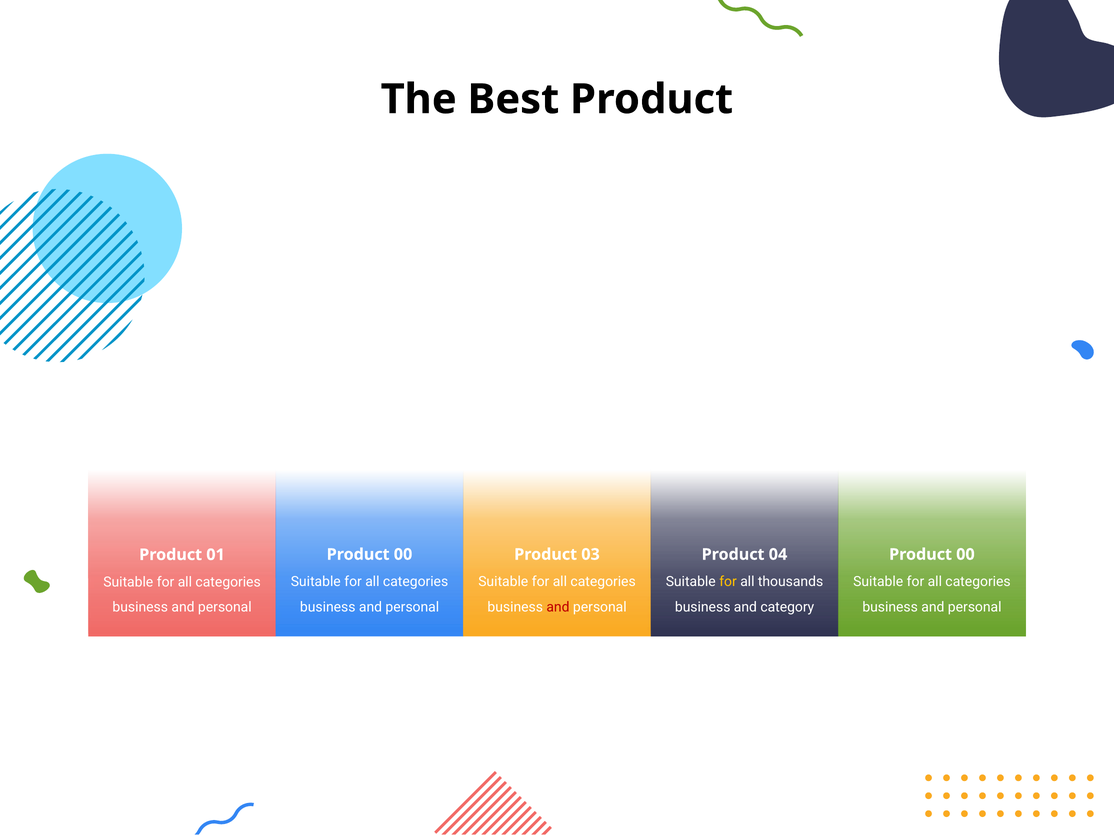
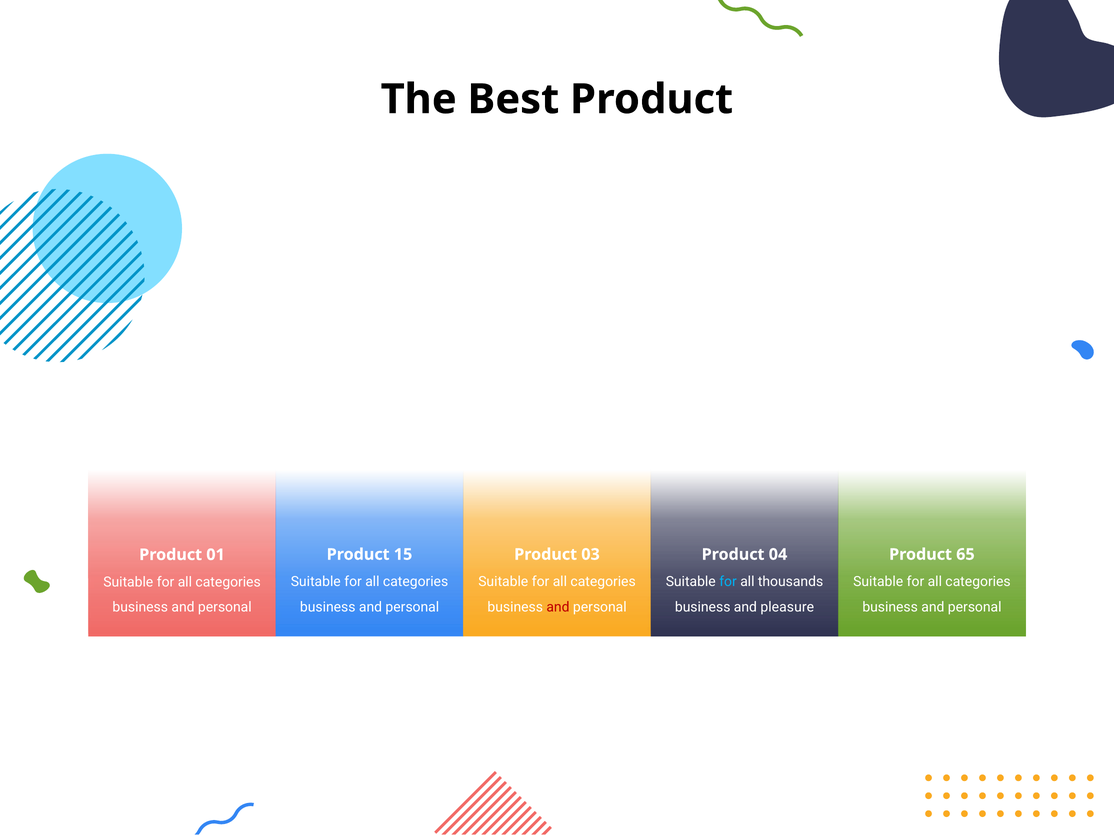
00 at (403, 555): 00 -> 15
00 at (965, 555): 00 -> 65
for at (728, 582) colour: yellow -> light blue
category: category -> pleasure
